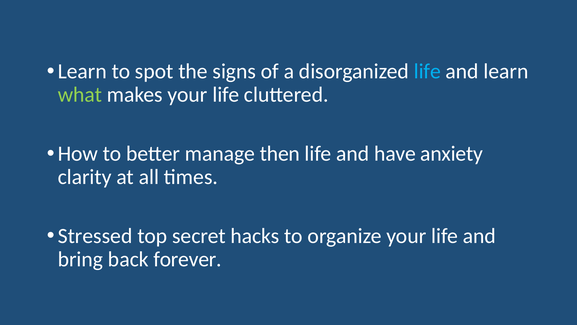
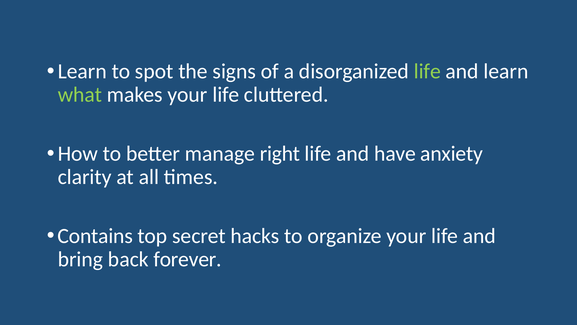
life at (427, 71) colour: light blue -> light green
then: then -> right
Stressed: Stressed -> Contains
